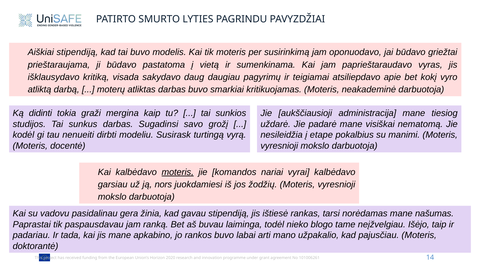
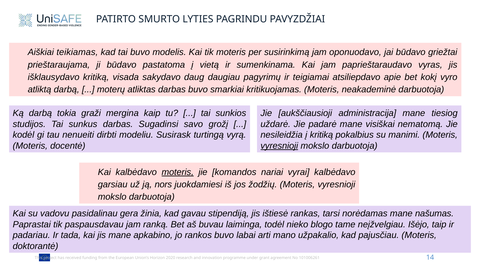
Aiškiai stipendiją: stipendiją -> teikiamas
Ką didinti: didinti -> darbą
į etape: etape -> kritiką
vyresnioji at (279, 146) underline: none -> present
